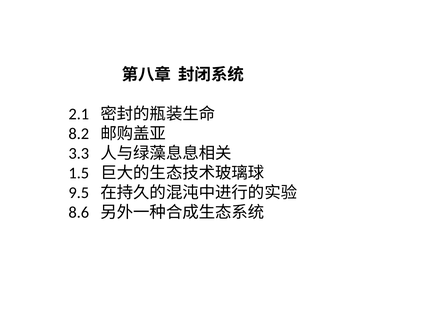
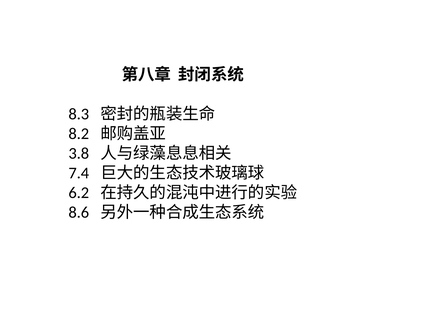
2.1: 2.1 -> 8.3
3.3: 3.3 -> 3.8
1.5: 1.5 -> 7.4
9.5: 9.5 -> 6.2
